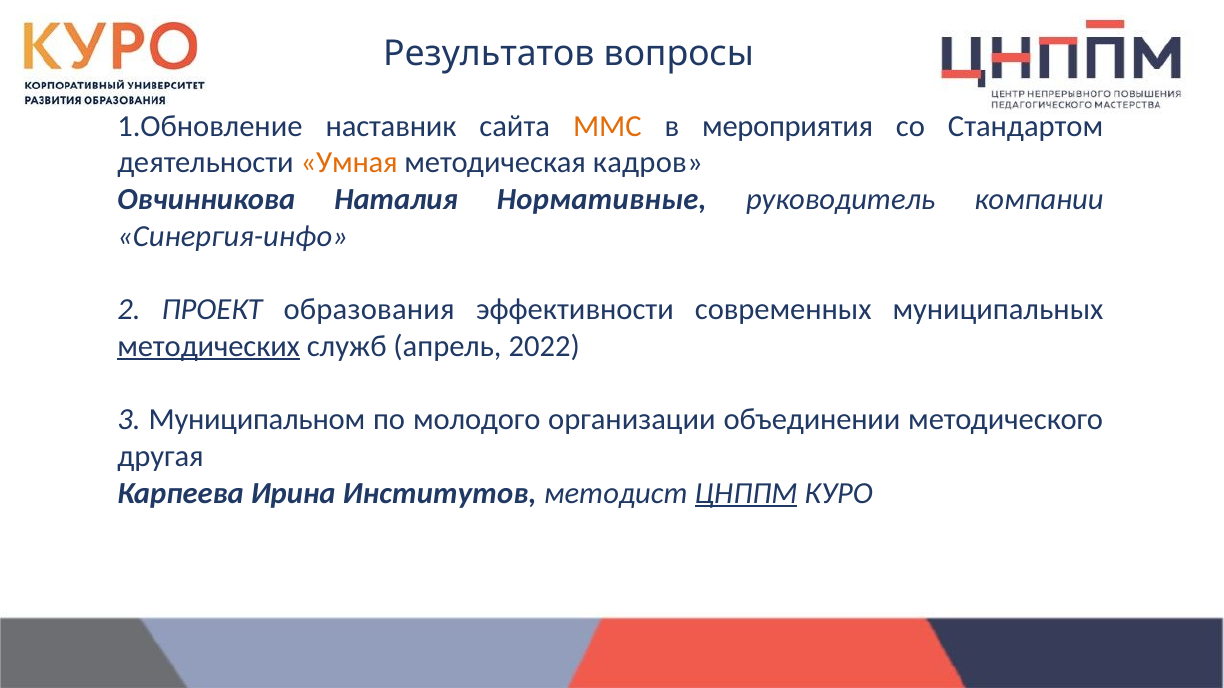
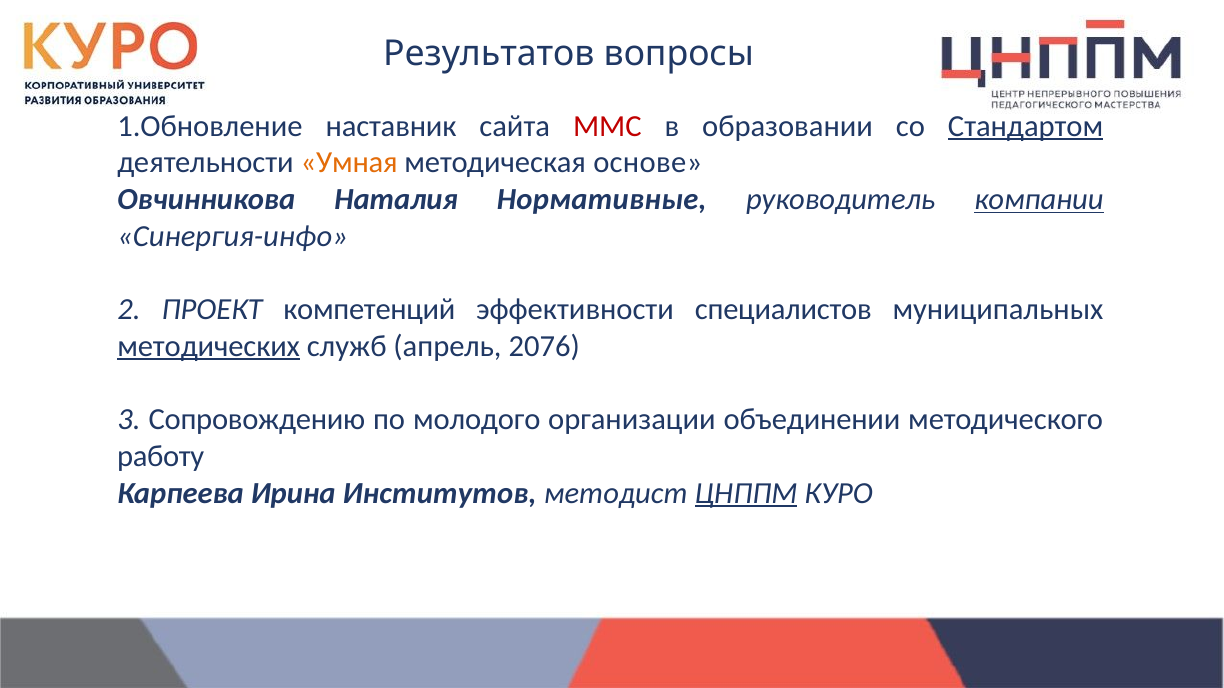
ММС colour: orange -> red
мероприятия: мероприятия -> образовании
Стандартом underline: none -> present
кадров: кадров -> основе
компании underline: none -> present
образования: образования -> компетенций
современных: современных -> специалистов
2022: 2022 -> 2076
Муниципальном: Муниципальном -> Сопровождению
другая: другая -> работу
